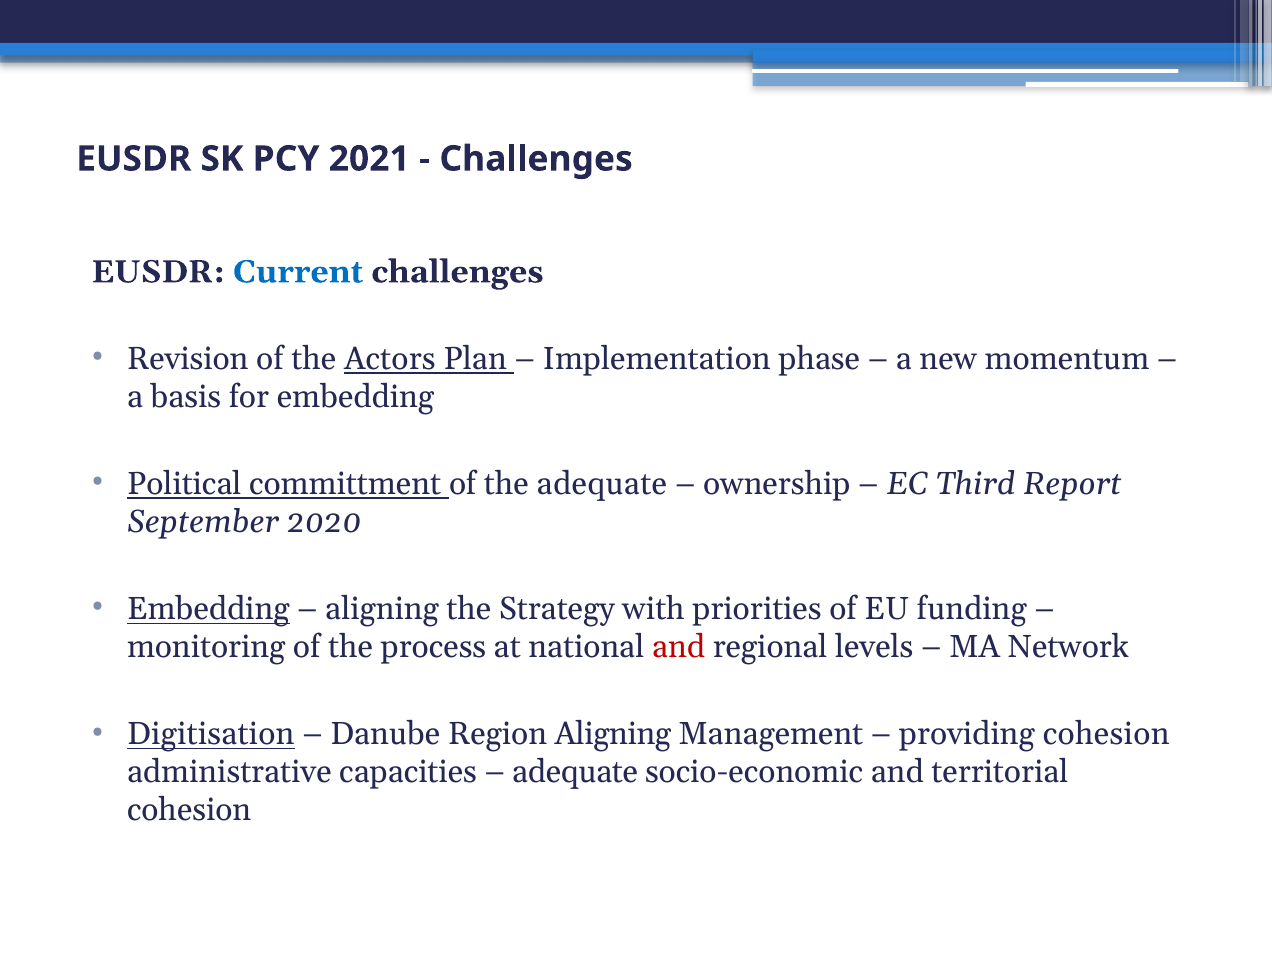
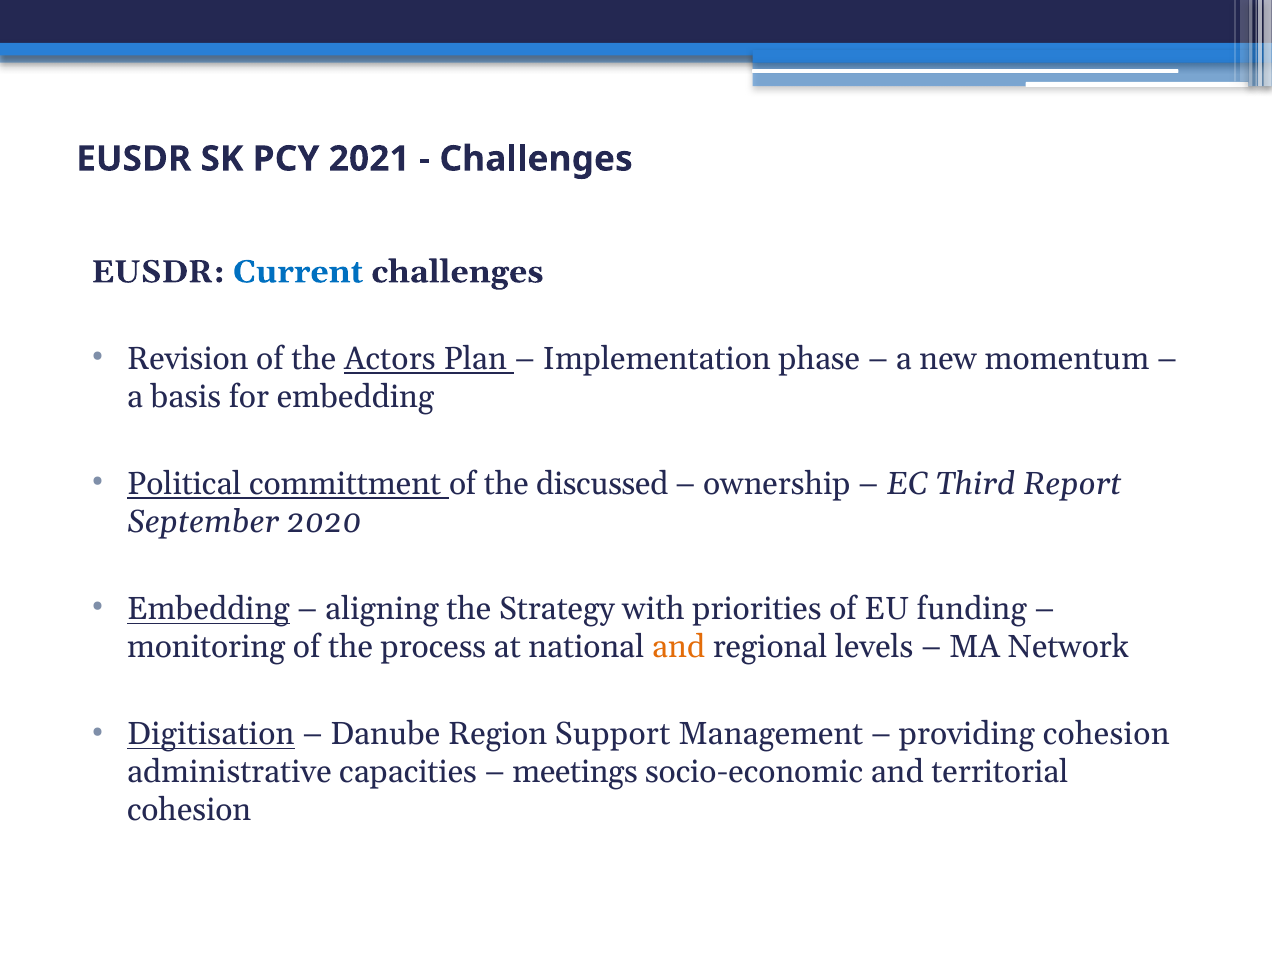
the adequate: adequate -> discussed
and at (679, 647) colour: red -> orange
Region Aligning: Aligning -> Support
adequate at (575, 772): adequate -> meetings
